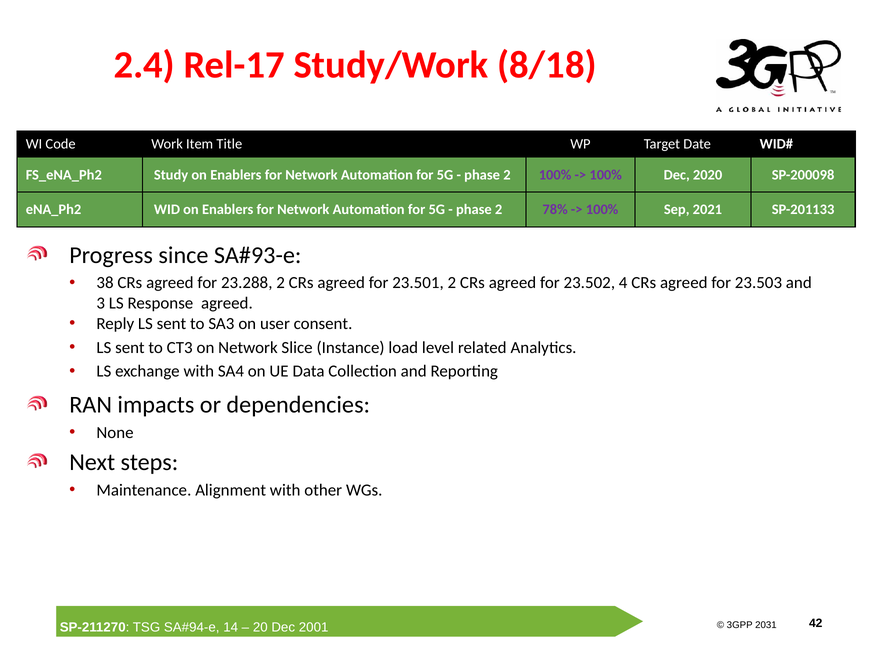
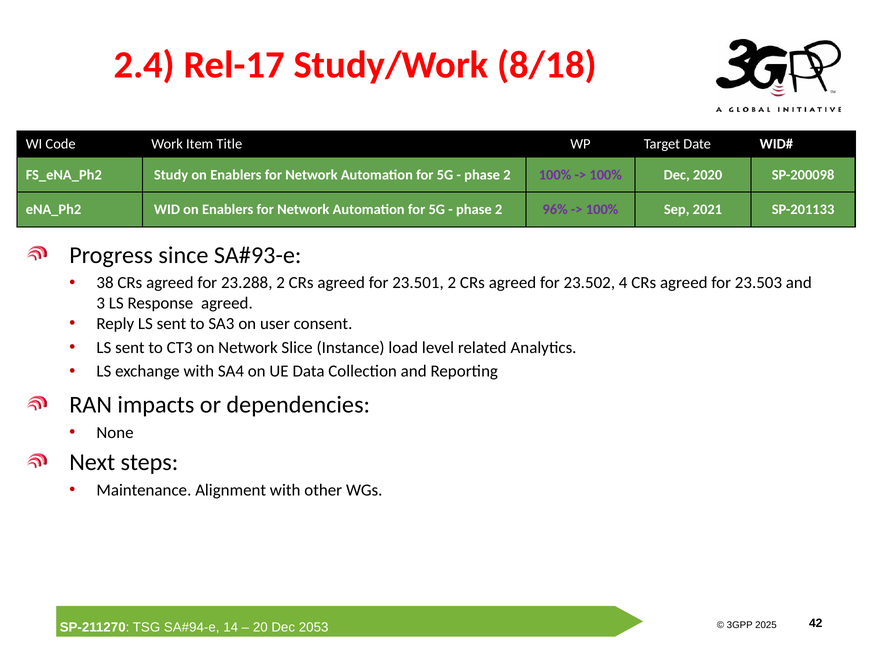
78%: 78% -> 96%
2031: 2031 -> 2025
2001: 2001 -> 2053
